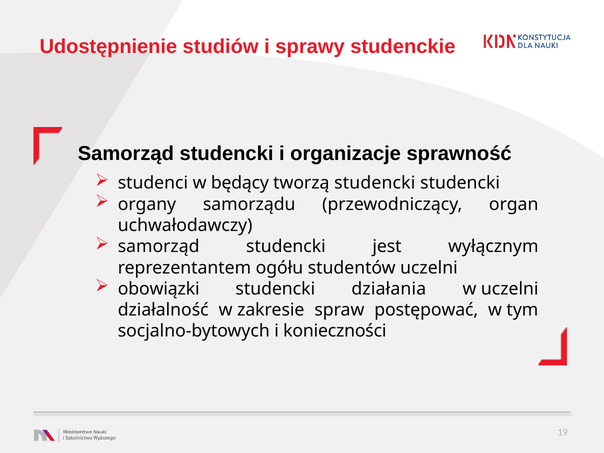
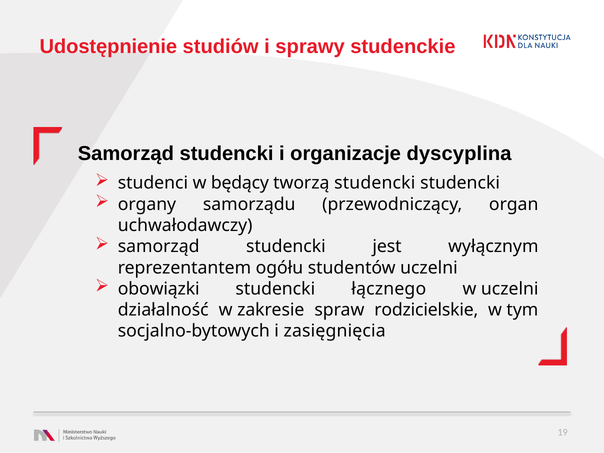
sprawność: sprawność -> dyscyplina
działania: działania -> łącznego
postępować: postępować -> rodzicielskie
konieczności: konieczności -> zasięgnięcia
